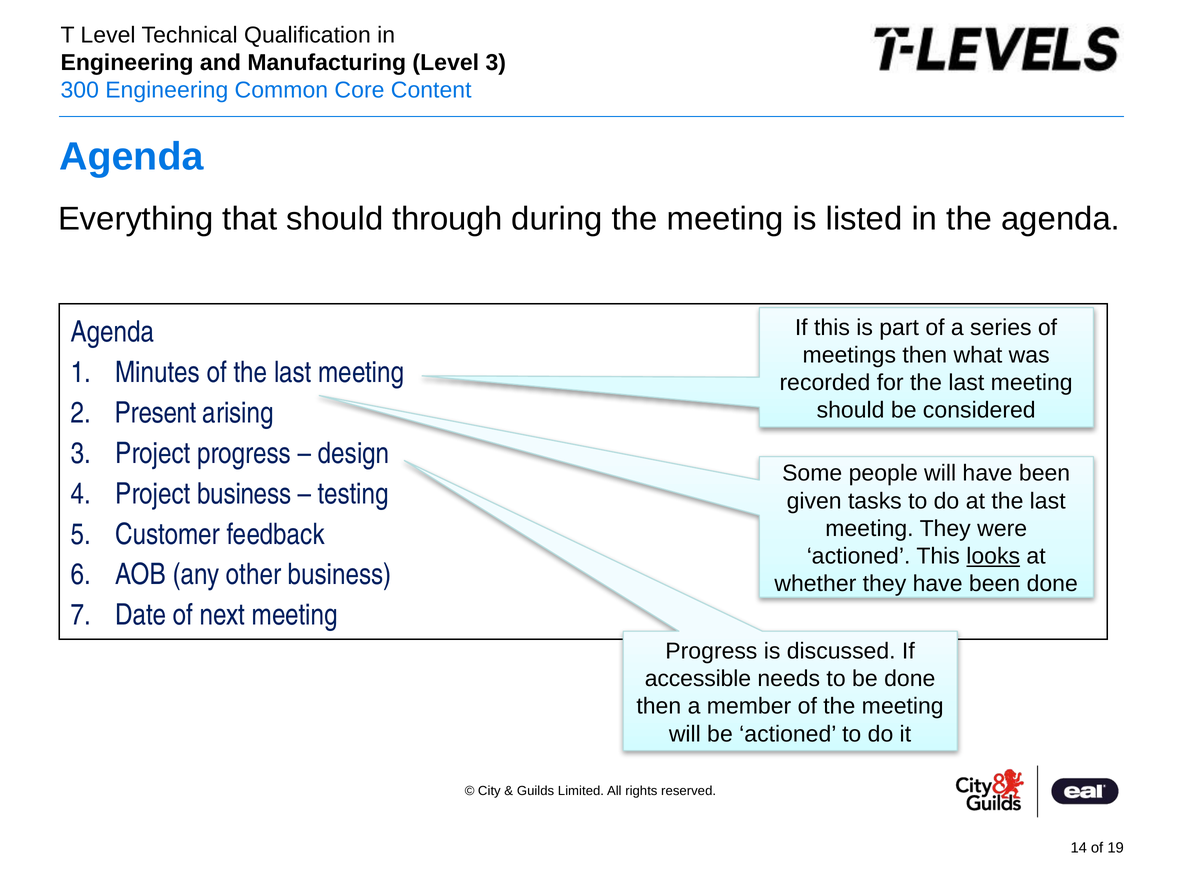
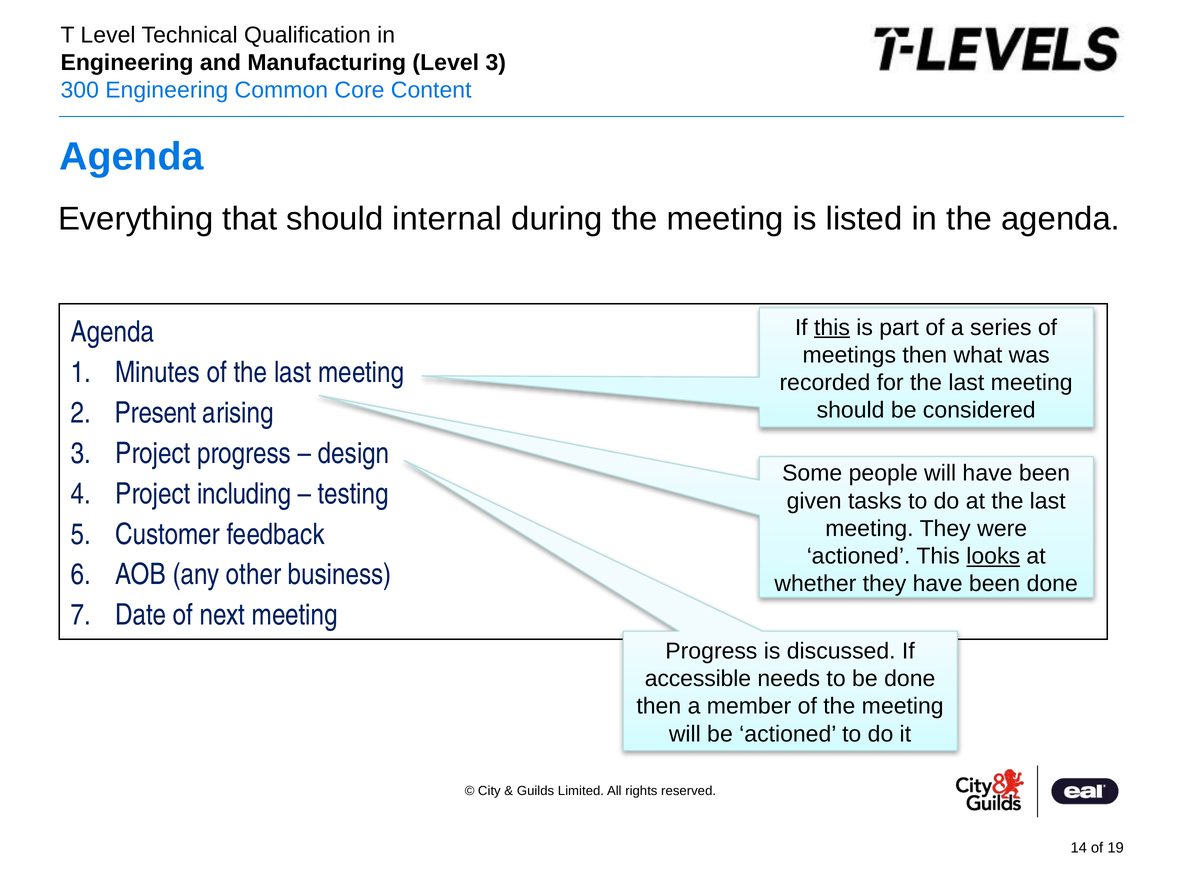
through: through -> internal
this at (832, 328) underline: none -> present
Project business: business -> including
